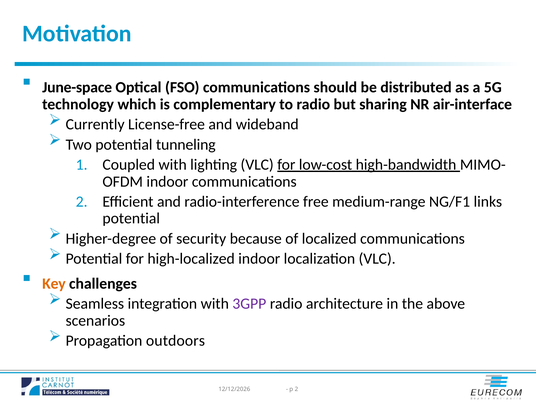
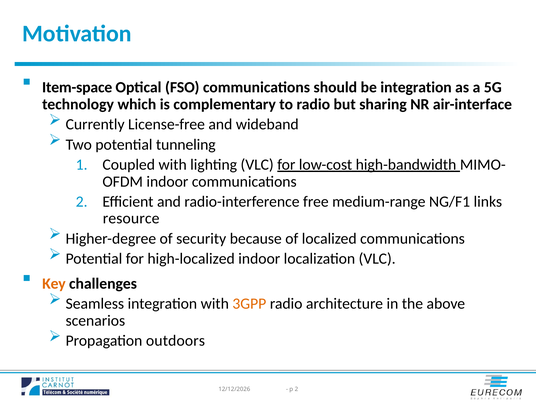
June-space: June-space -> Item-space
be distributed: distributed -> integration
potential at (131, 218): potential -> resource
3GPP colour: purple -> orange
